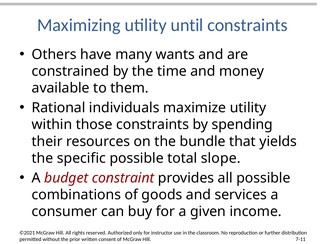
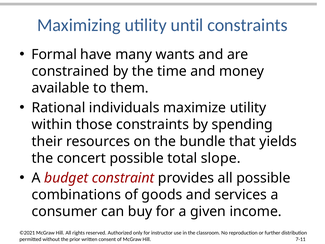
Others: Others -> Formal
specific: specific -> concert
